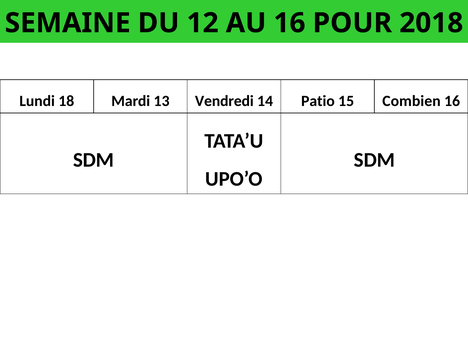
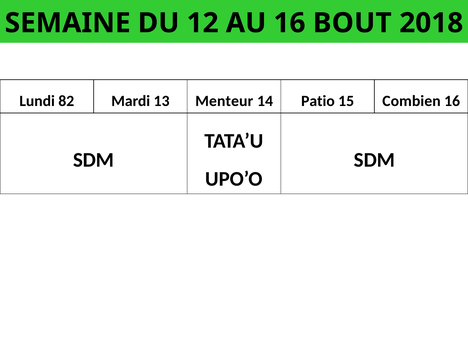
POUR: POUR -> BOUT
18: 18 -> 82
Vendredi: Vendredi -> Menteur
